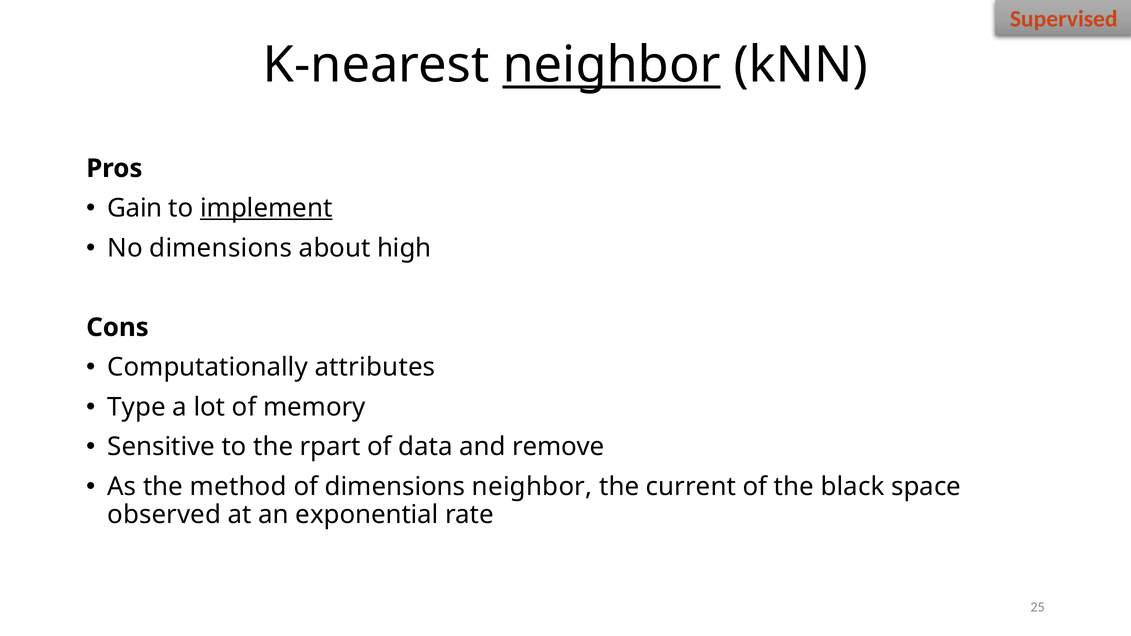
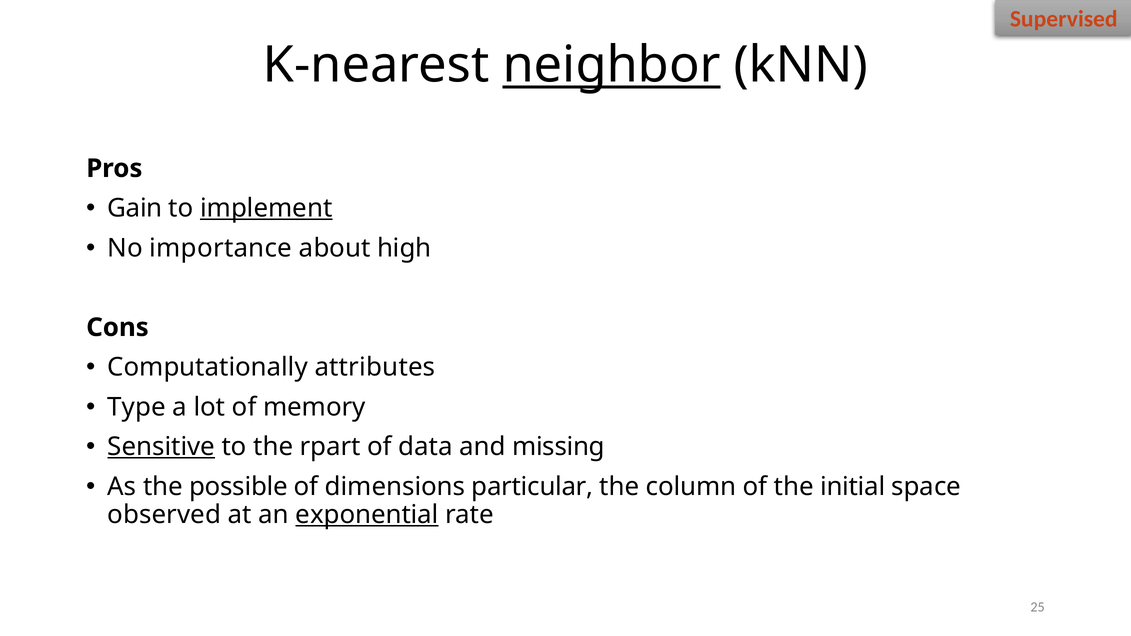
No dimensions: dimensions -> importance
Sensitive underline: none -> present
remove: remove -> missing
method: method -> possible
dimensions neighbor: neighbor -> particular
current: current -> column
black: black -> initial
exponential underline: none -> present
